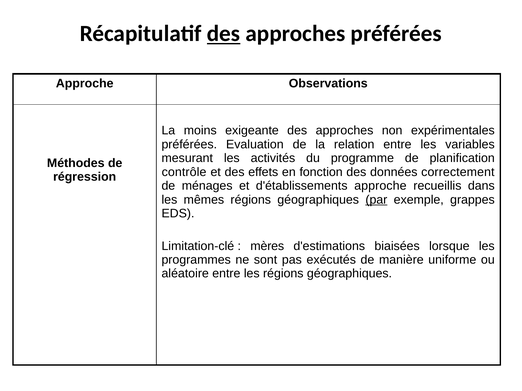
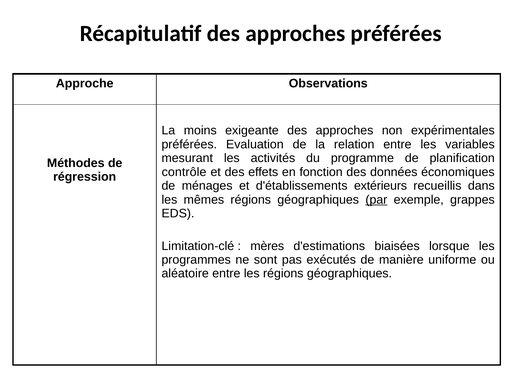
des at (224, 34) underline: present -> none
correctement: correctement -> économiques
d'établissements approche: approche -> extérieurs
